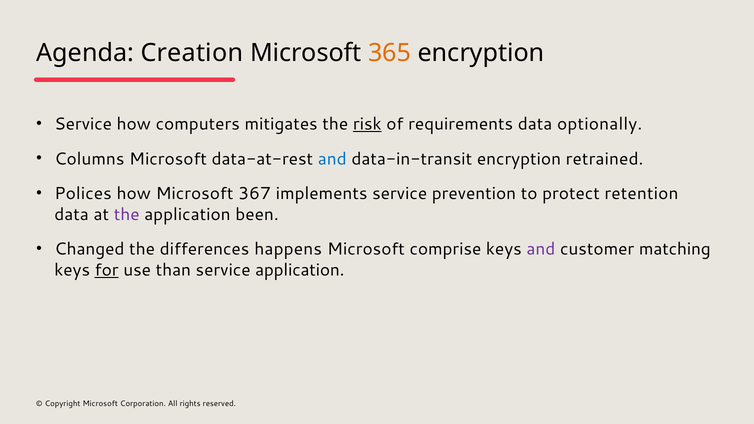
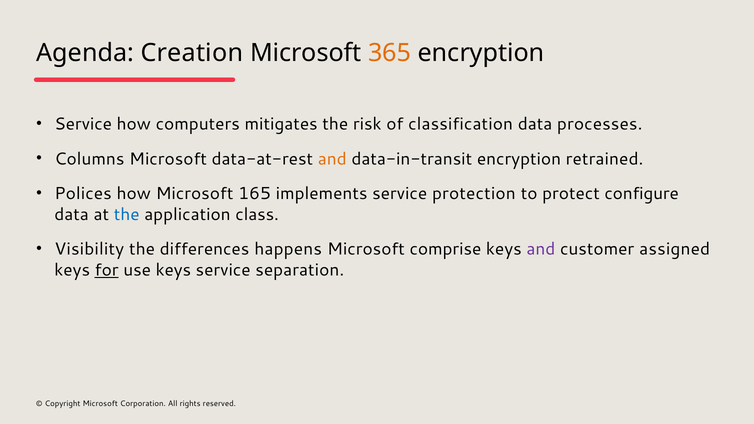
risk underline: present -> none
requirements: requirements -> classification
optionally: optionally -> processes
and at (332, 159) colour: blue -> orange
367: 367 -> 165
prevention: prevention -> protection
retention: retention -> configure
the at (127, 214) colour: purple -> blue
been: been -> class
Changed: Changed -> Visibility
matching: matching -> assigned
use than: than -> keys
service application: application -> separation
